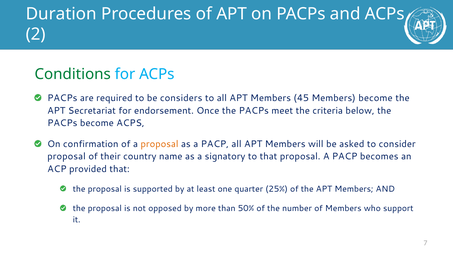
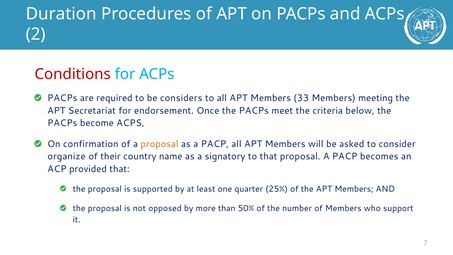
Conditions colour: green -> red
45: 45 -> 33
Members become: become -> meeting
proposal at (67, 156): proposal -> organize
